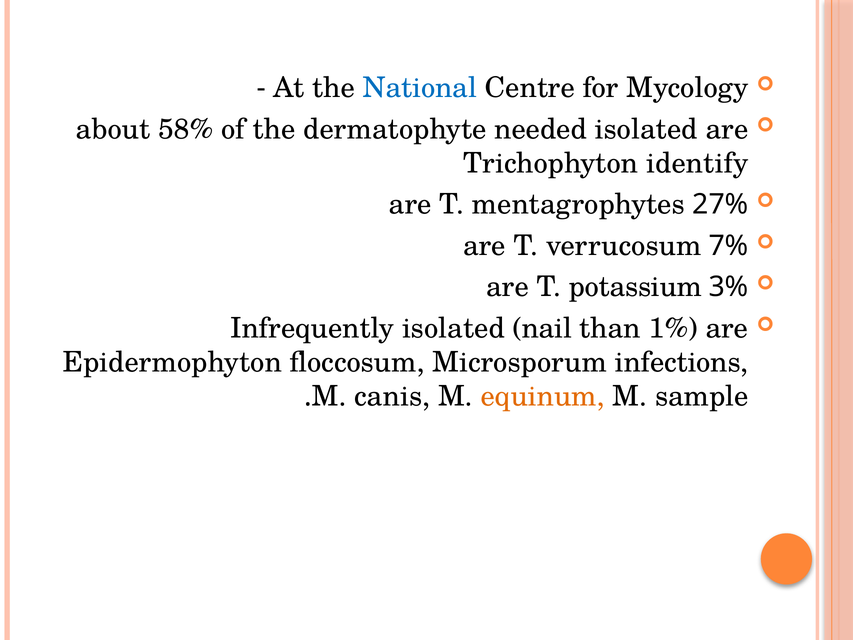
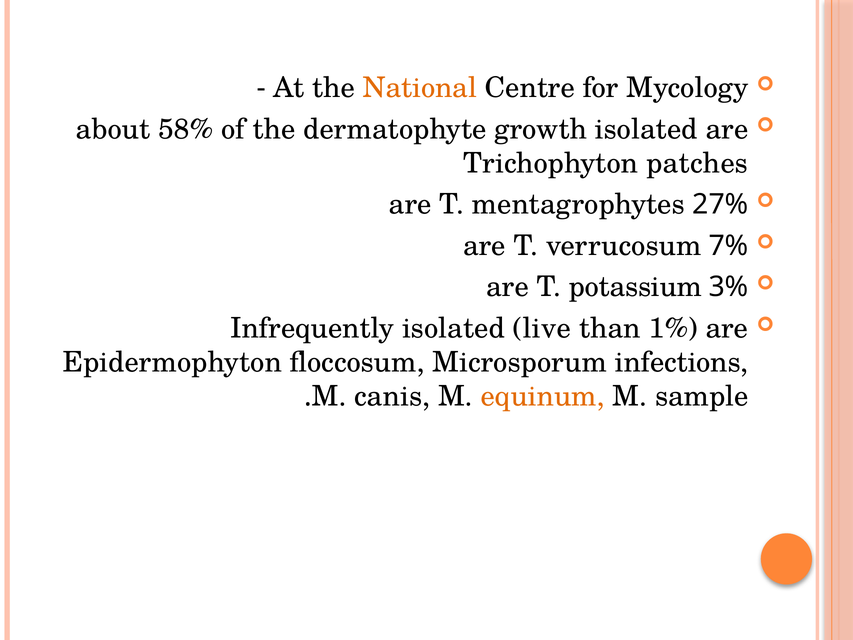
National colour: blue -> orange
needed: needed -> growth
identify: identify -> patches
nail: nail -> live
